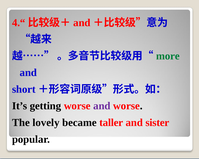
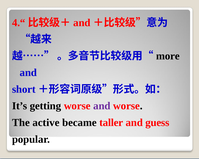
more colour: green -> black
lovely: lovely -> active
sister: sister -> guess
